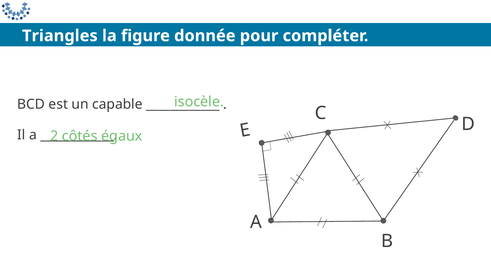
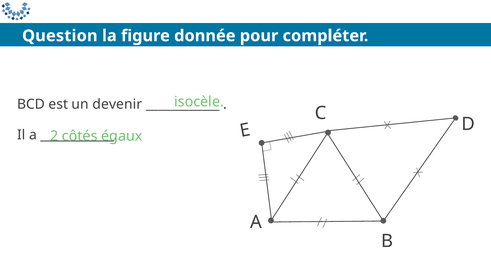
Triangles: Triangles -> Question
capable: capable -> devenir
